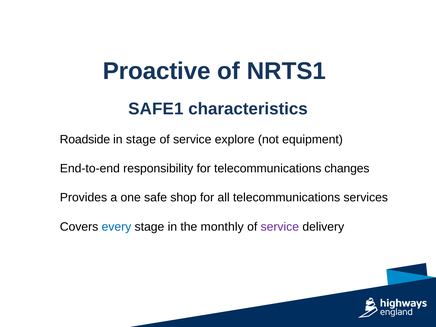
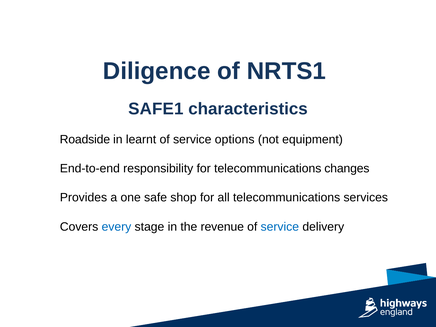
Proactive: Proactive -> Diligence
in stage: stage -> learnt
explore: explore -> options
monthly: monthly -> revenue
service at (280, 227) colour: purple -> blue
